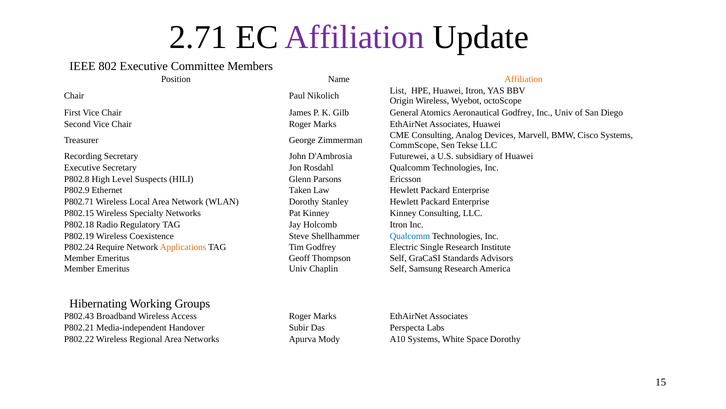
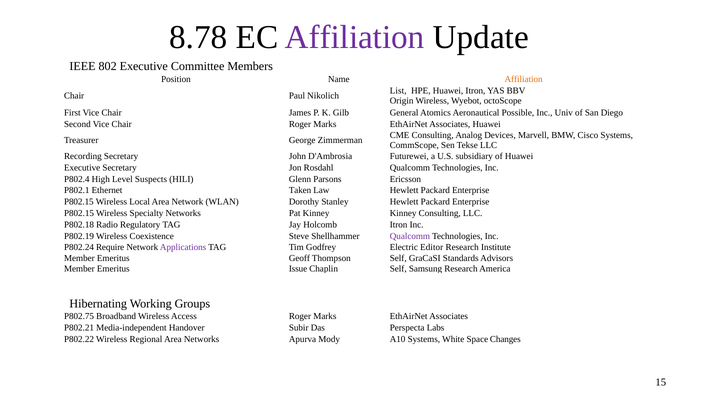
2.71: 2.71 -> 8.78
Aeronautical Godfrey: Godfrey -> Possible
P802.8: P802.8 -> P802.4
P802.9: P802.9 -> P802.1
P802.71 at (79, 202): P802.71 -> P802.15
Qualcomm at (410, 236) colour: blue -> purple
Applications colour: orange -> purple
Single: Single -> Editor
Univ at (298, 268): Univ -> Issue
P802.43: P802.43 -> P802.75
Space Dorothy: Dorothy -> Changes
